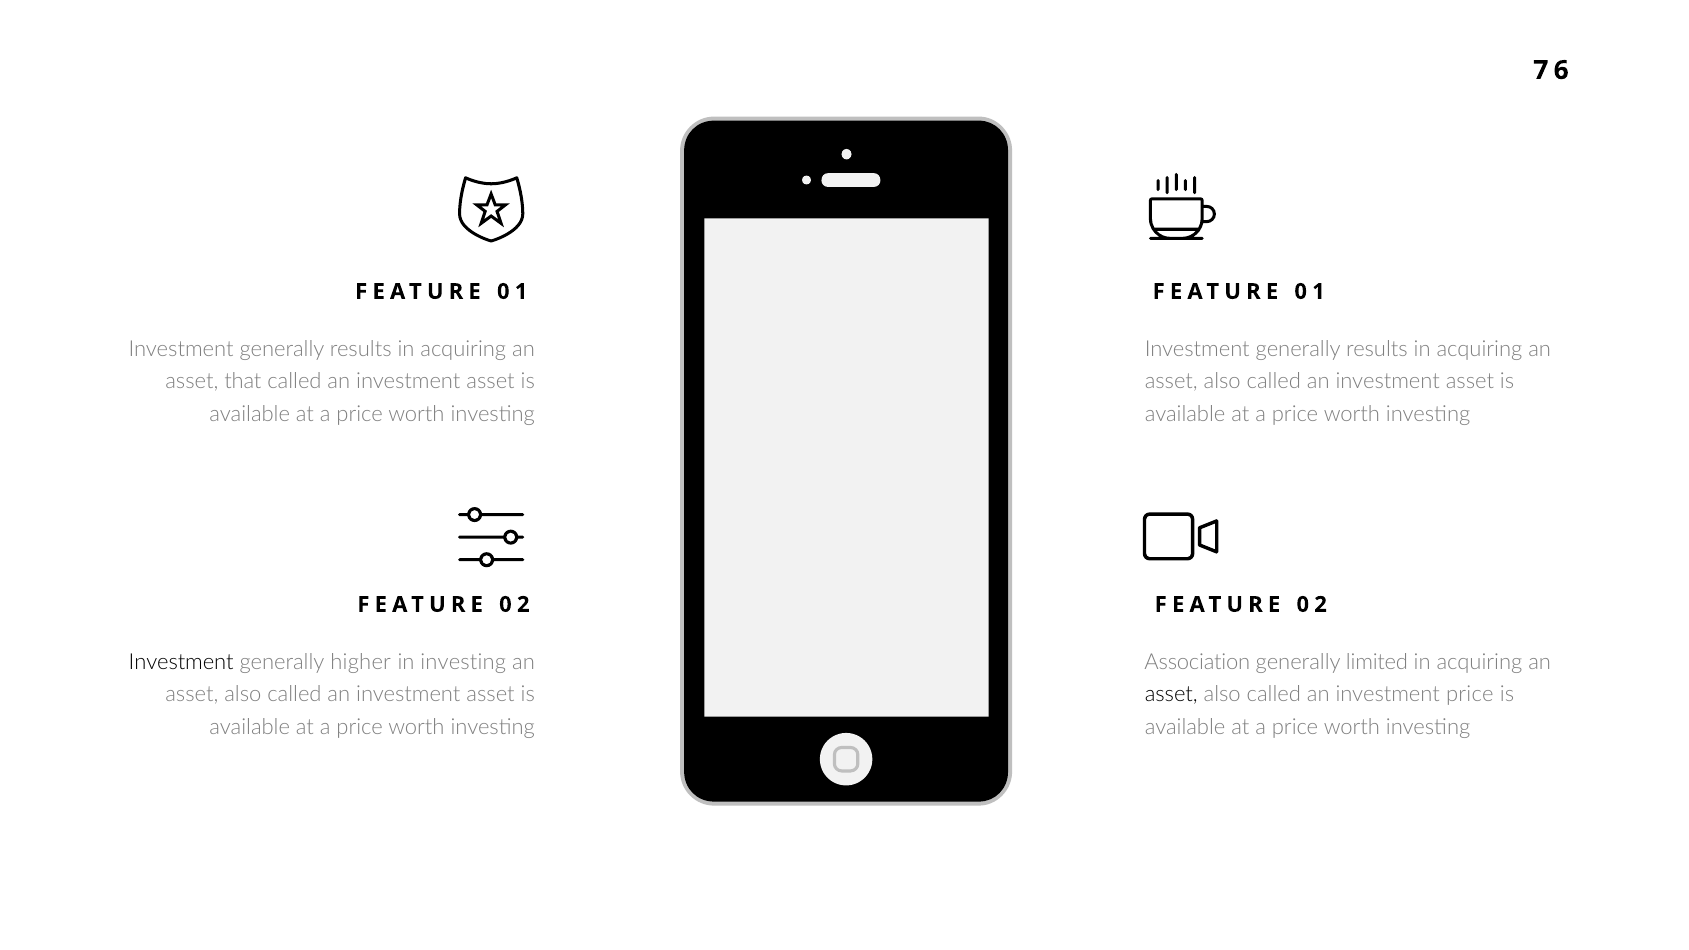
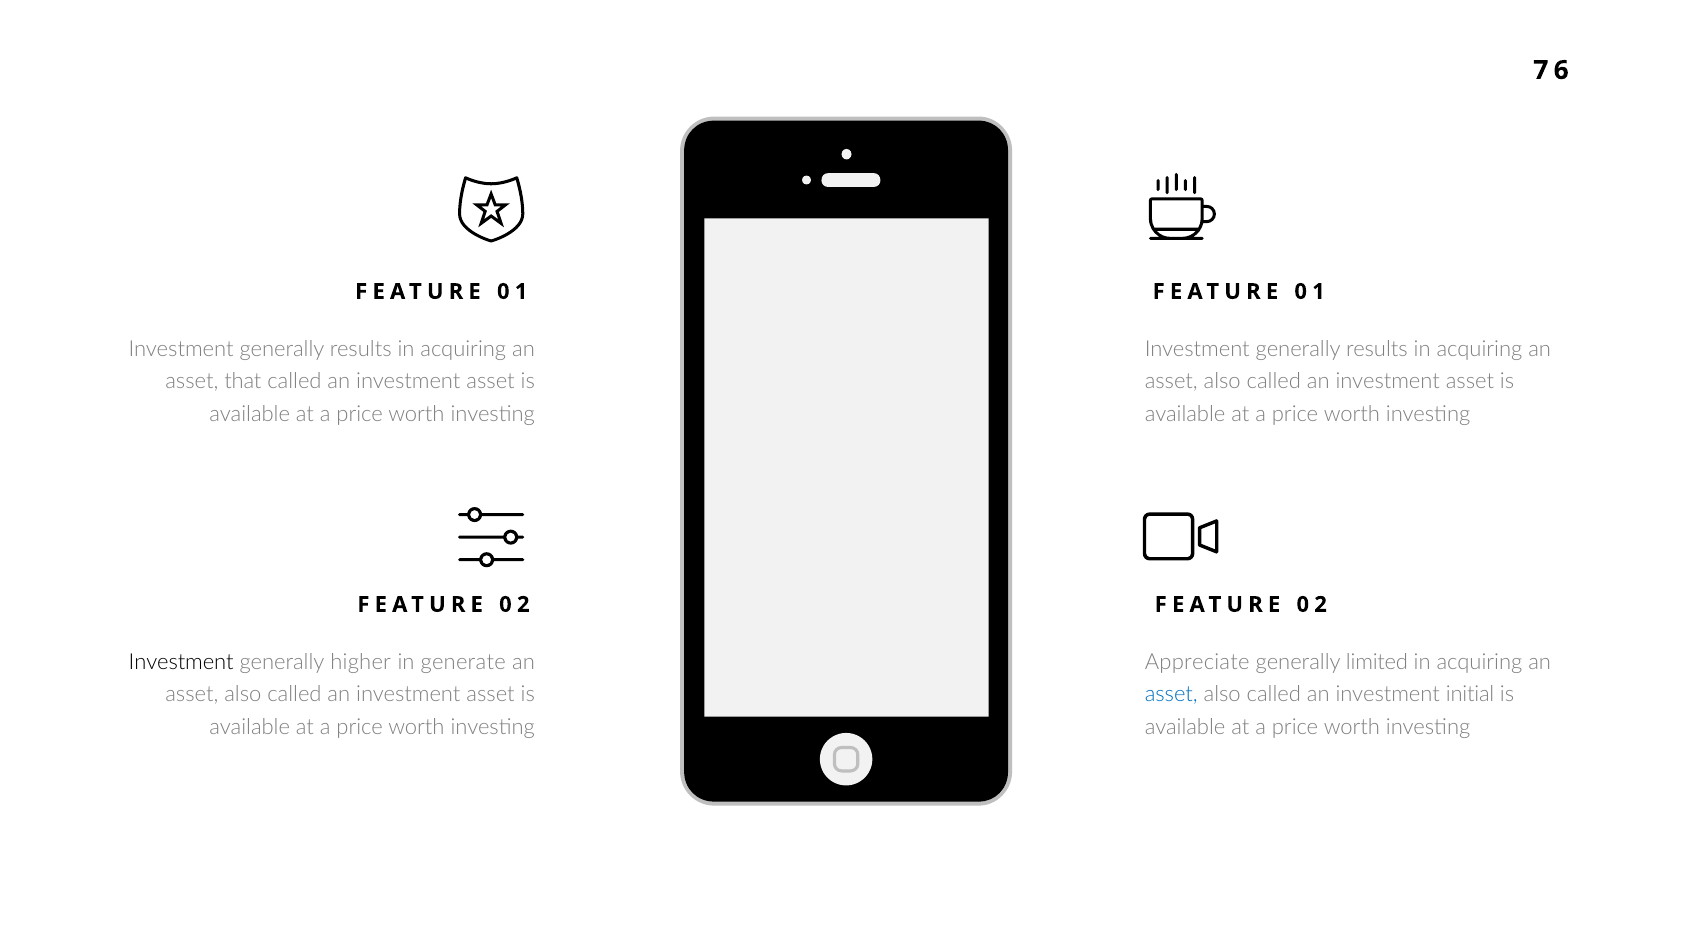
in investing: investing -> generate
Association: Association -> Appreciate
asset at (1171, 695) colour: black -> blue
investment price: price -> initial
